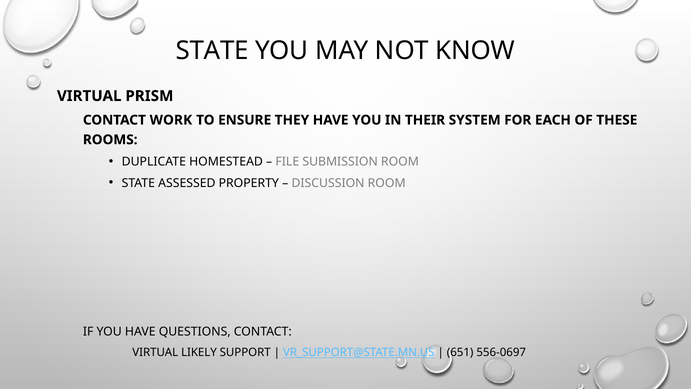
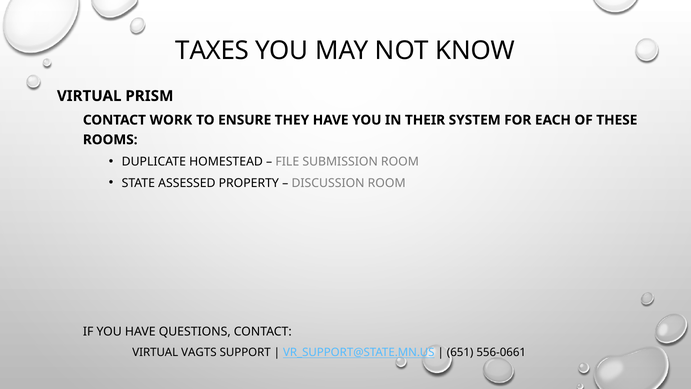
STATE at (212, 50): STATE -> TAXES
LIKELY: LIKELY -> VAGTS
556-0697: 556-0697 -> 556-0661
